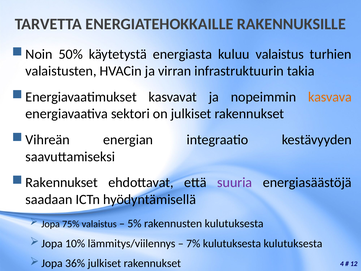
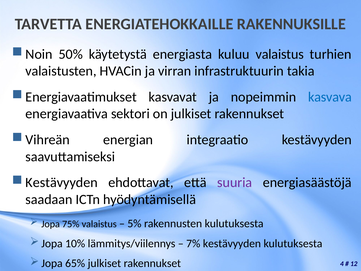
kasvava colour: orange -> blue
Rakennukset at (62, 182): Rakennukset -> Kestävyyden
7% kulutuksesta: kulutuksesta -> kestävyyden
36%: 36% -> 65%
